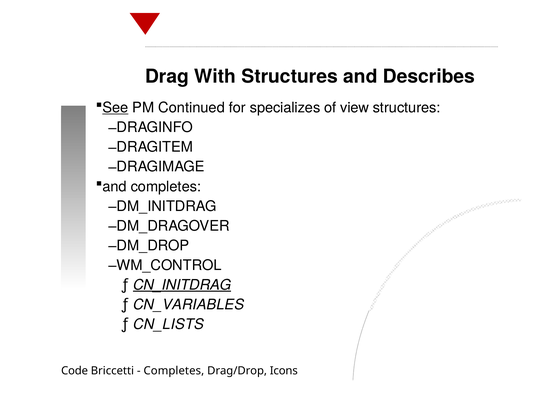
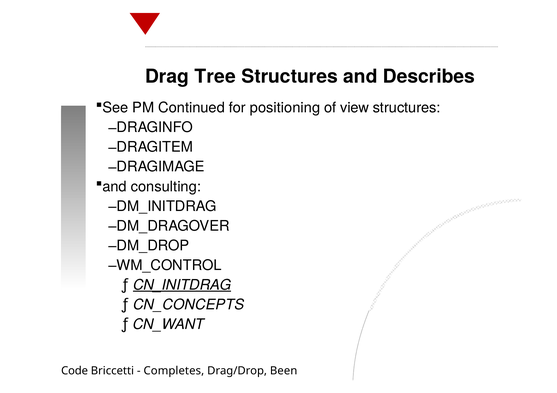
With: With -> Tree
See underline: present -> none
specializes: specializes -> positioning
and completes: completes -> consulting
CN_VARIABLES: CN_VARIABLES -> CN_CONCEPTS
CN_LISTS: CN_LISTS -> CN_WANT
Icons: Icons -> Been
